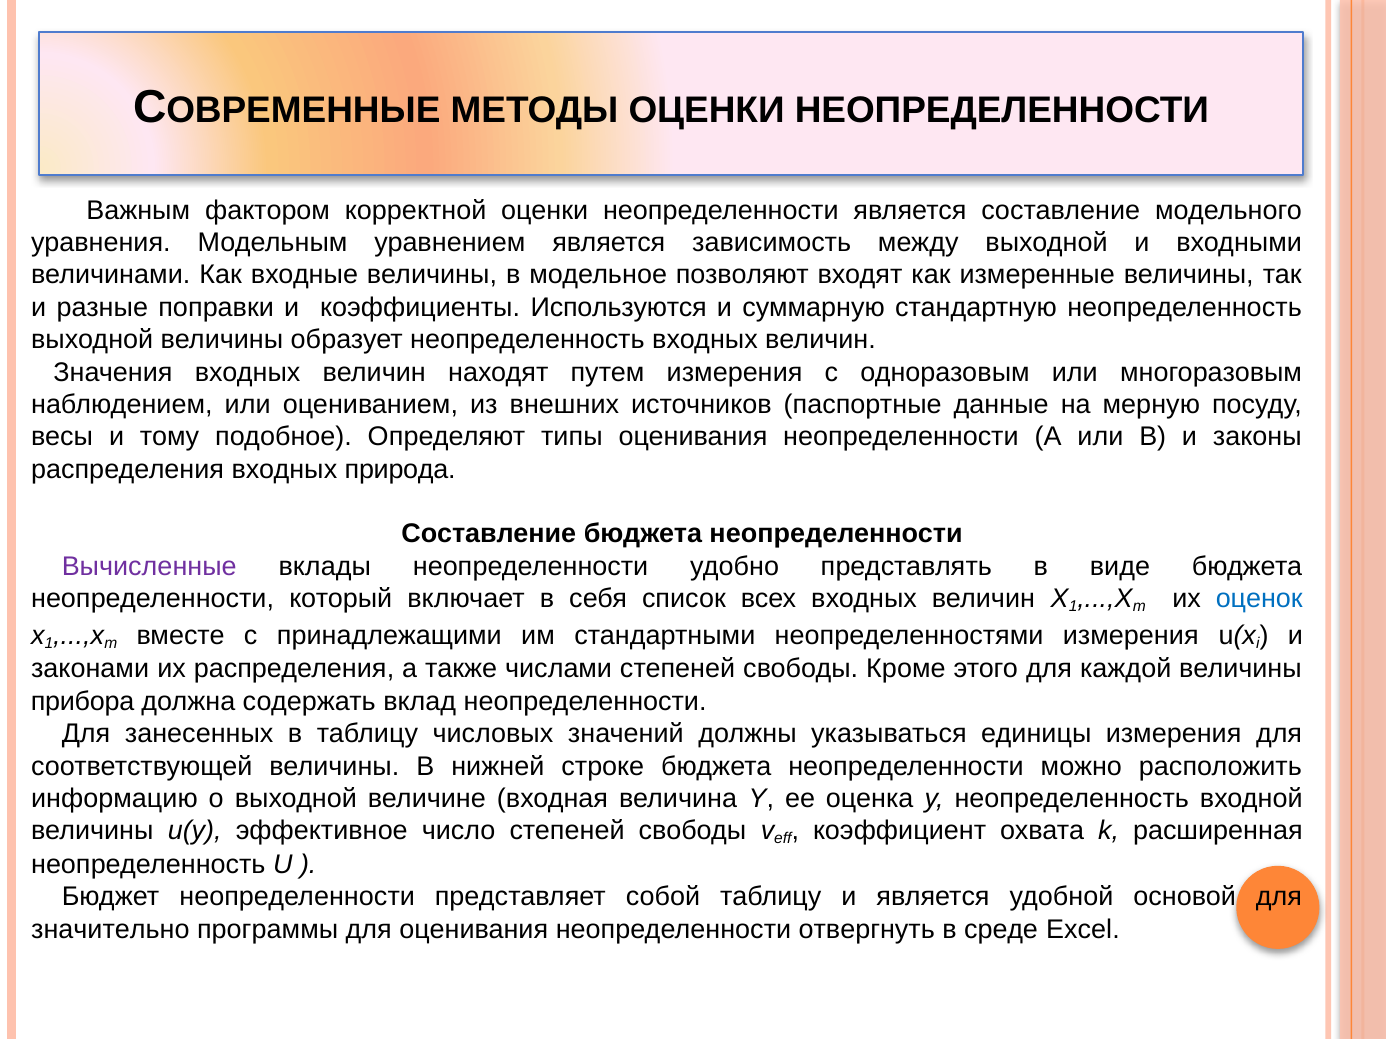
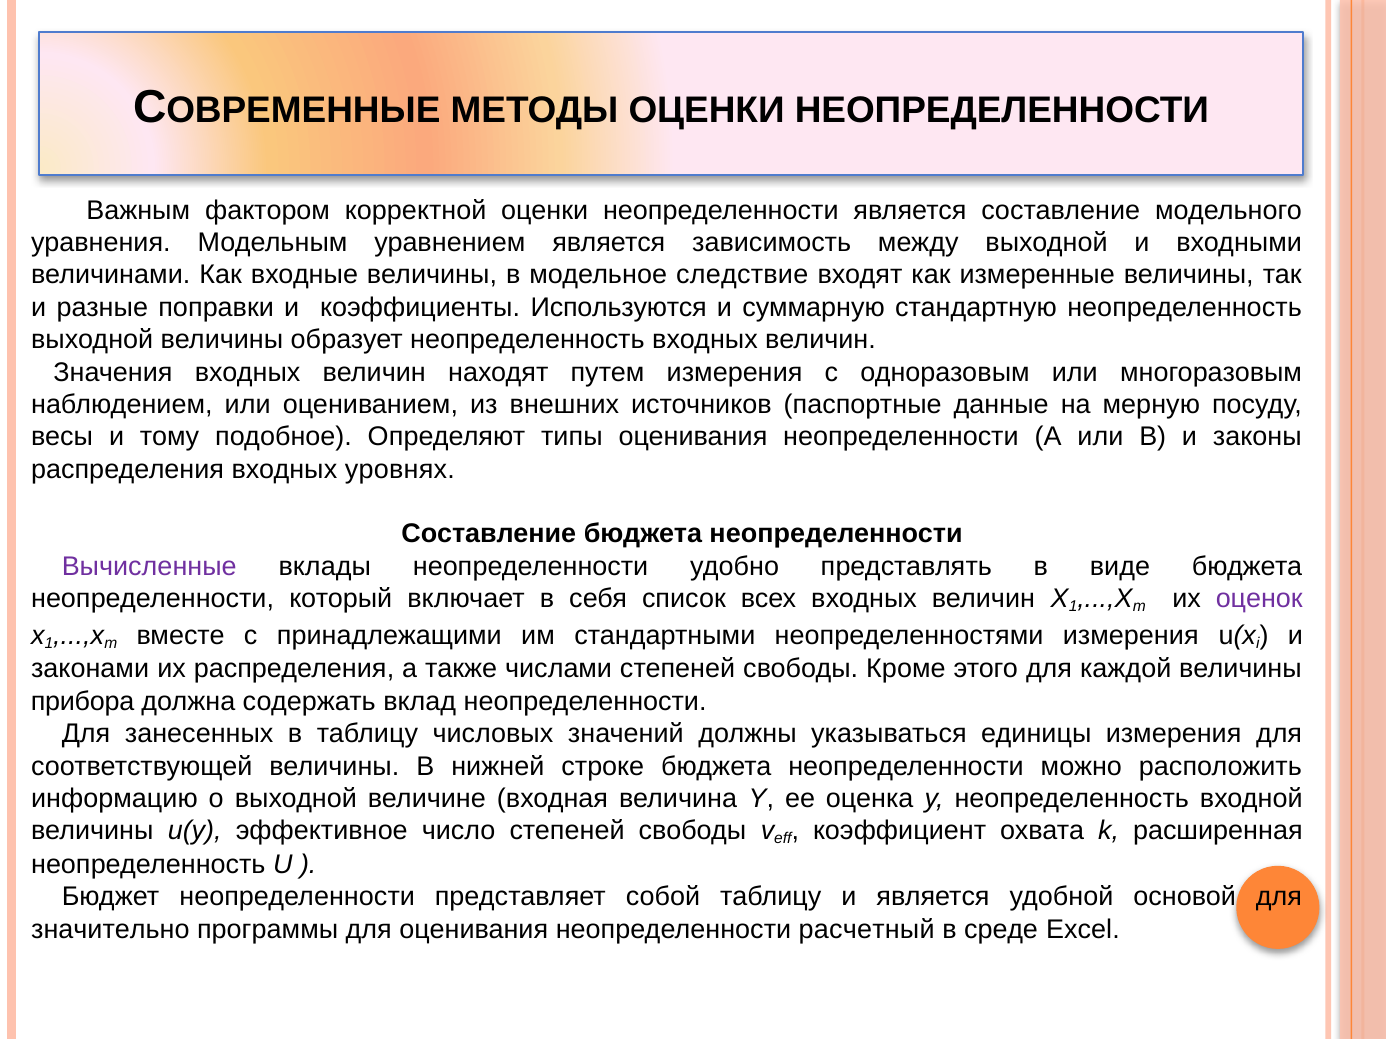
позволяют: позволяют -> следствие
природа: природа -> уровнях
оценок colour: blue -> purple
отвергнуть: отвергнуть -> расчетный
